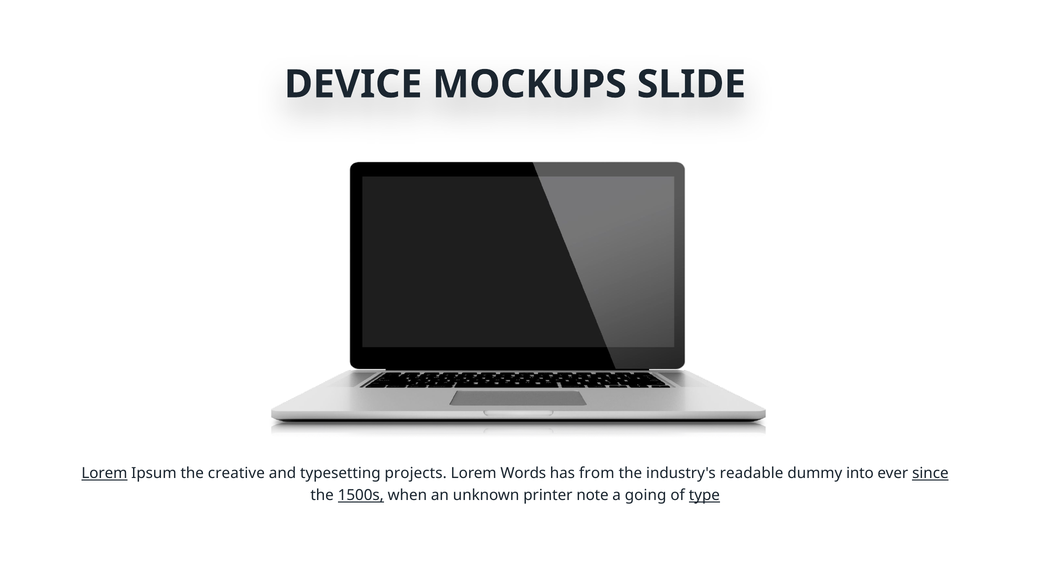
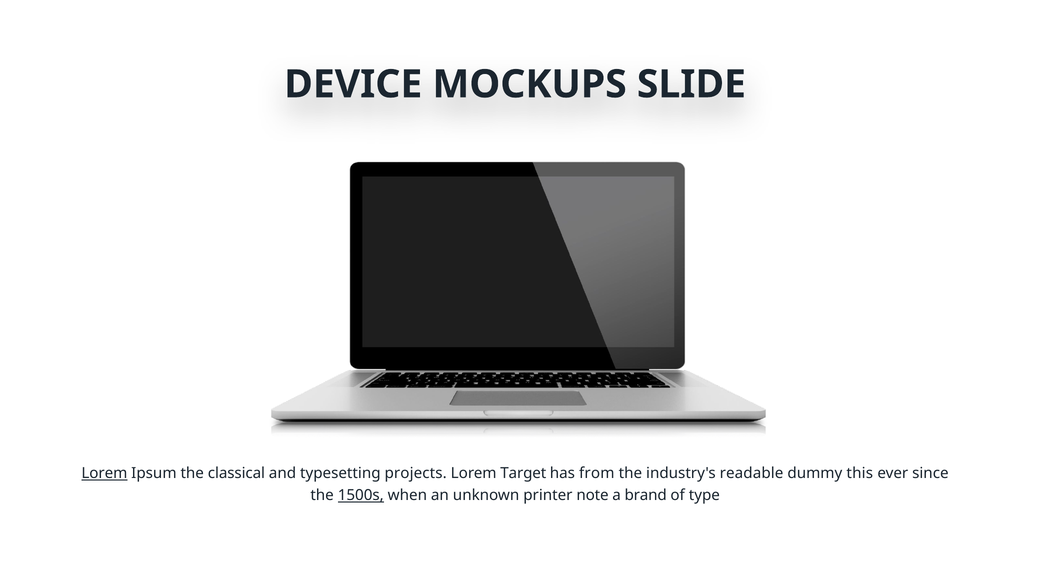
creative: creative -> classical
Words: Words -> Target
into: into -> this
since underline: present -> none
going: going -> brand
type underline: present -> none
